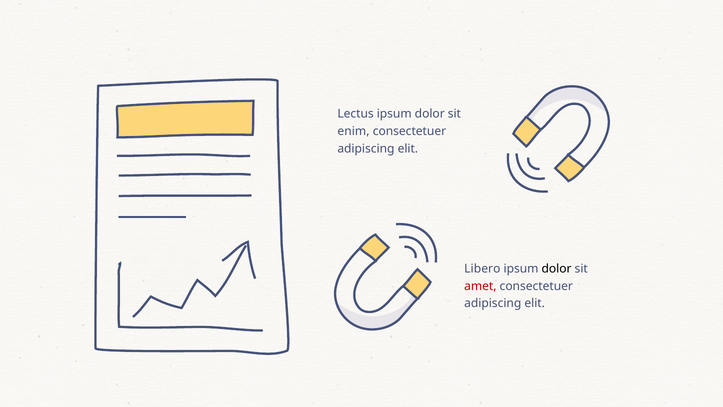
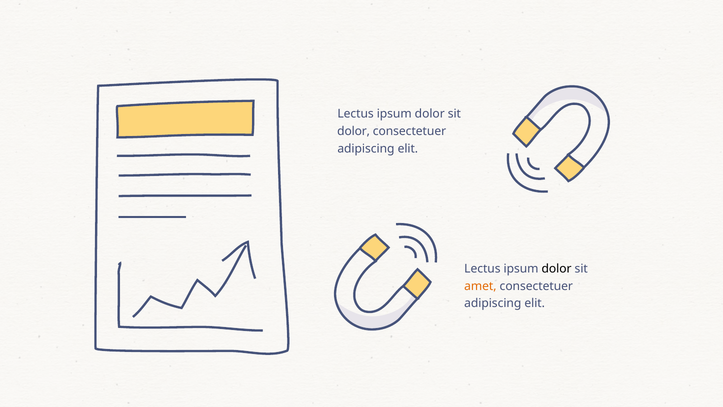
enim at (353, 131): enim -> dolor
Libero at (482, 269): Libero -> Lectus
amet colour: red -> orange
